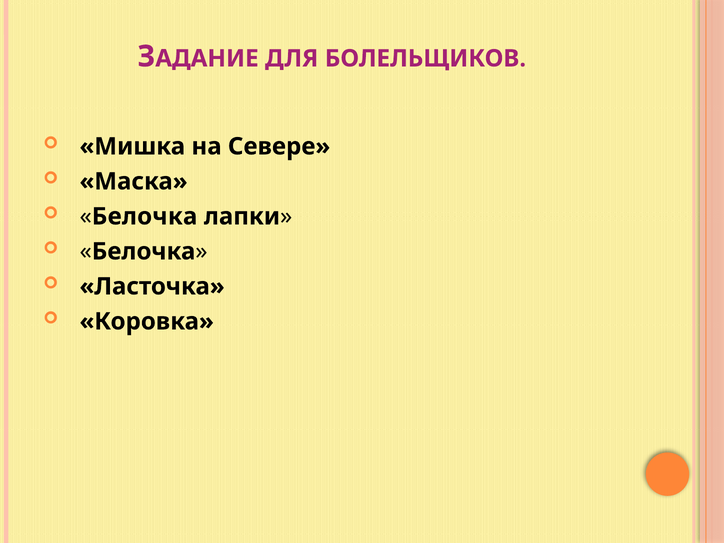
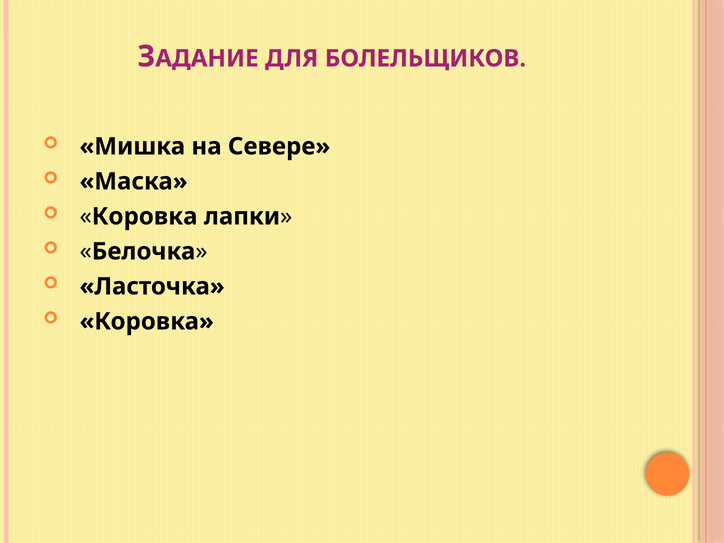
Белочка at (145, 216): Белочка -> Коровка
